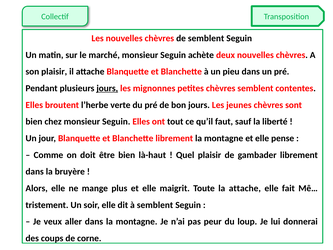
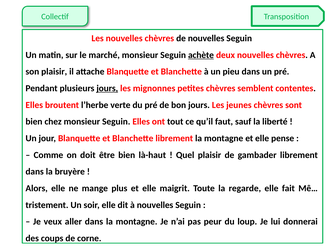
de semblent: semblent -> nouvelles
achète underline: none -> present
la attache: attache -> regarde
à semblent: semblent -> nouvelles
